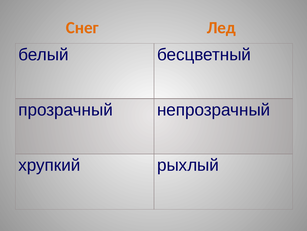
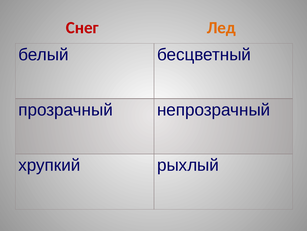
Снег colour: orange -> red
